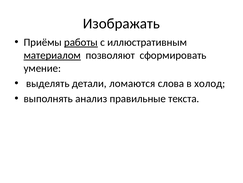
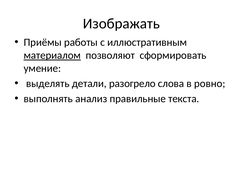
работы underline: present -> none
ломаются: ломаются -> разогрело
холод: холод -> ровно
